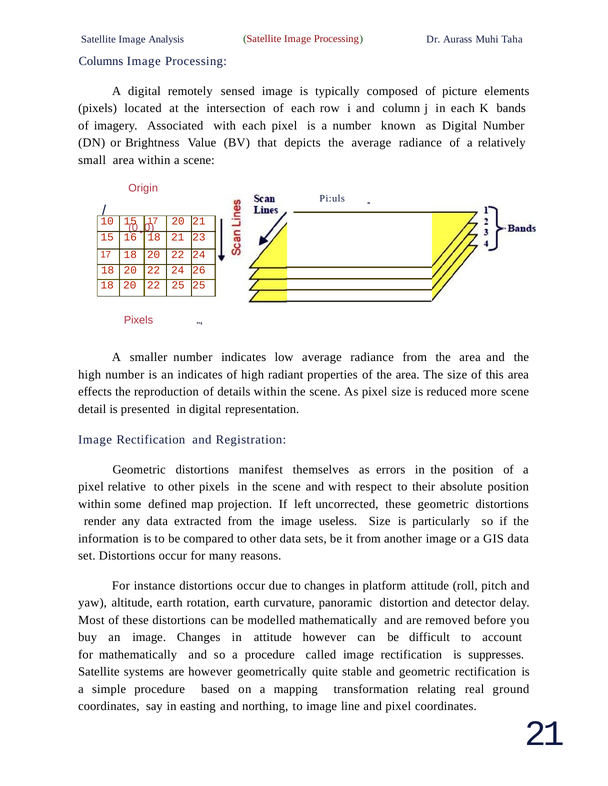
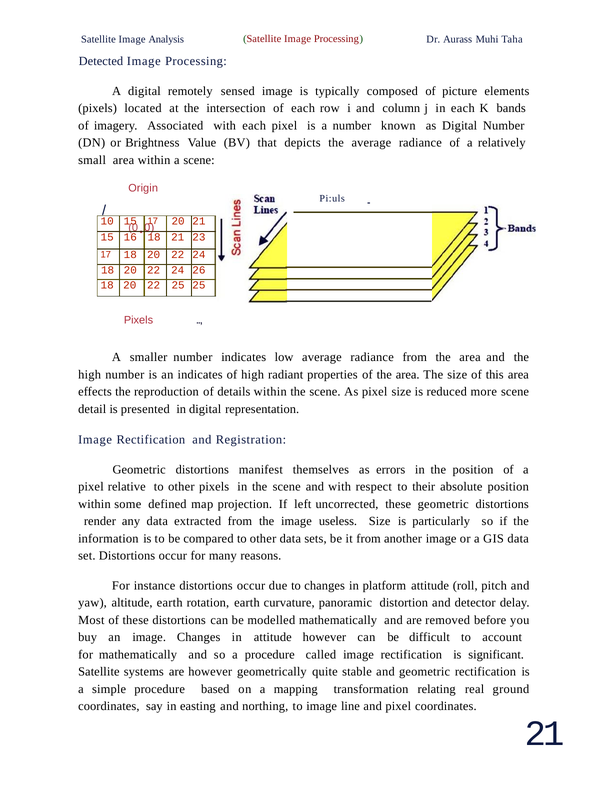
Columns: Columns -> Detected
suppresses: suppresses -> significant
